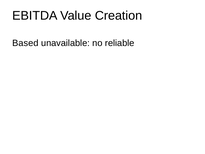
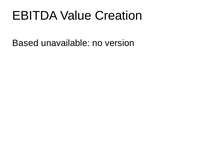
reliable: reliable -> version
